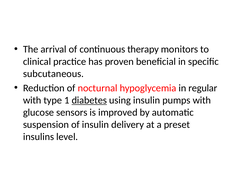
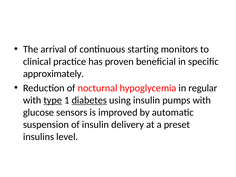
therapy: therapy -> starting
subcutaneous: subcutaneous -> approximately
type underline: none -> present
